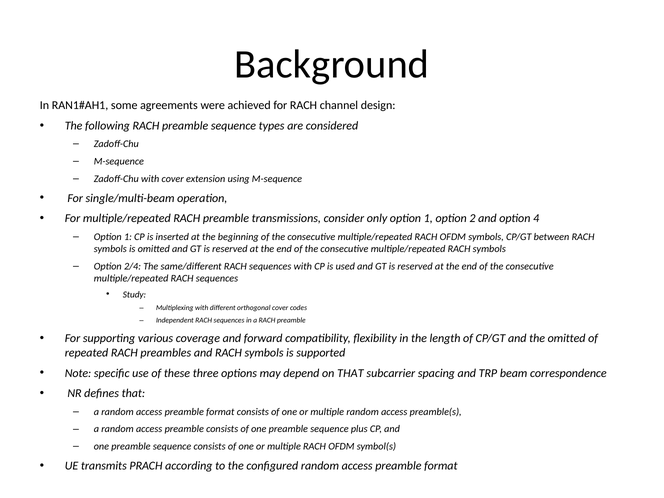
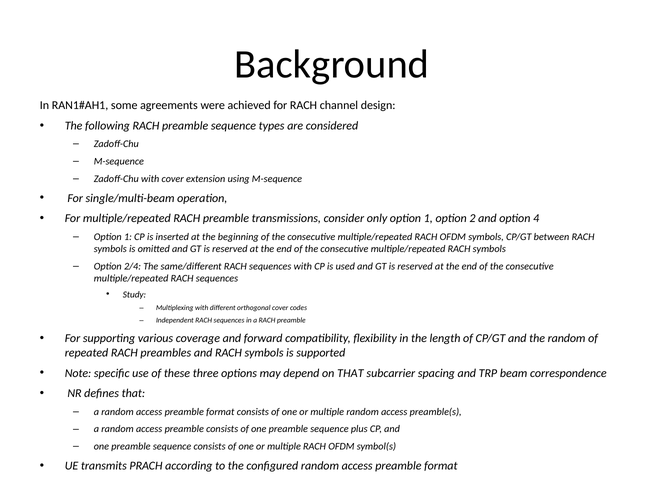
the omitted: omitted -> random
